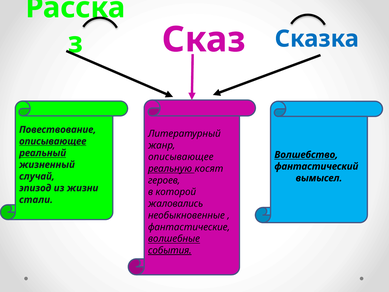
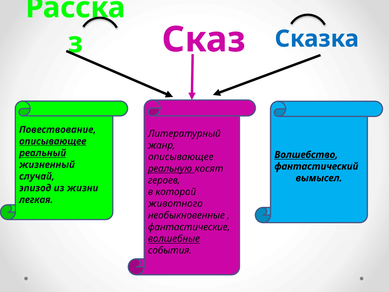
стали: стали -> легкая
жаловались: жаловались -> животного
события underline: present -> none
